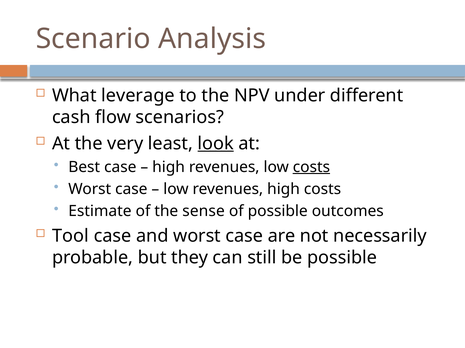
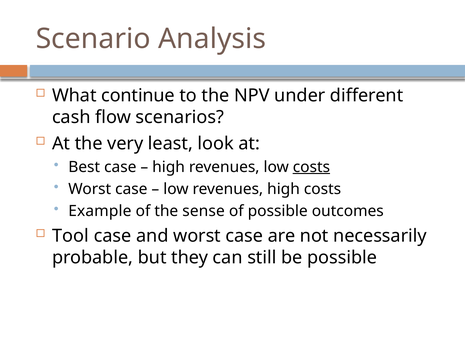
leverage: leverage -> continue
look underline: present -> none
Estimate: Estimate -> Example
